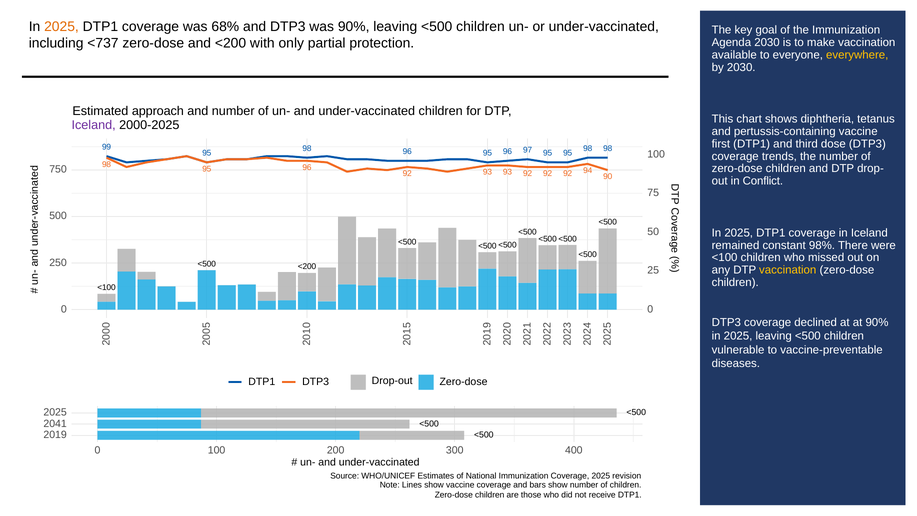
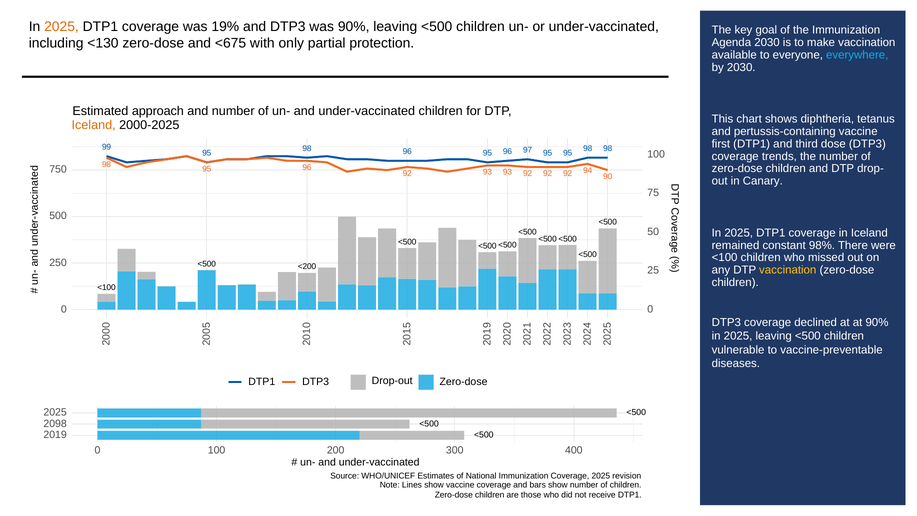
68%: 68% -> 19%
<737: <737 -> <130
and <200: <200 -> <675
everywhere colour: yellow -> light blue
Iceland at (94, 125) colour: purple -> orange
Conflict: Conflict -> Canary
2041: 2041 -> 2098
